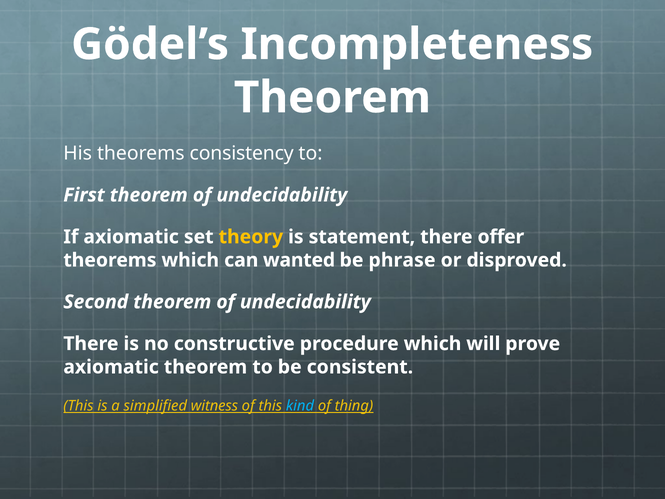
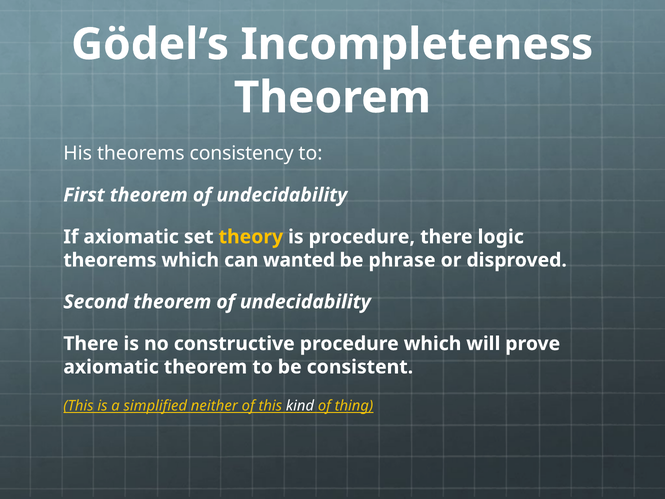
is statement: statement -> procedure
offer: offer -> logic
witness: witness -> neither
kind colour: light blue -> white
